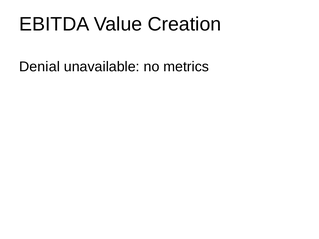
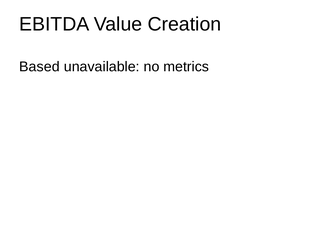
Denial: Denial -> Based
